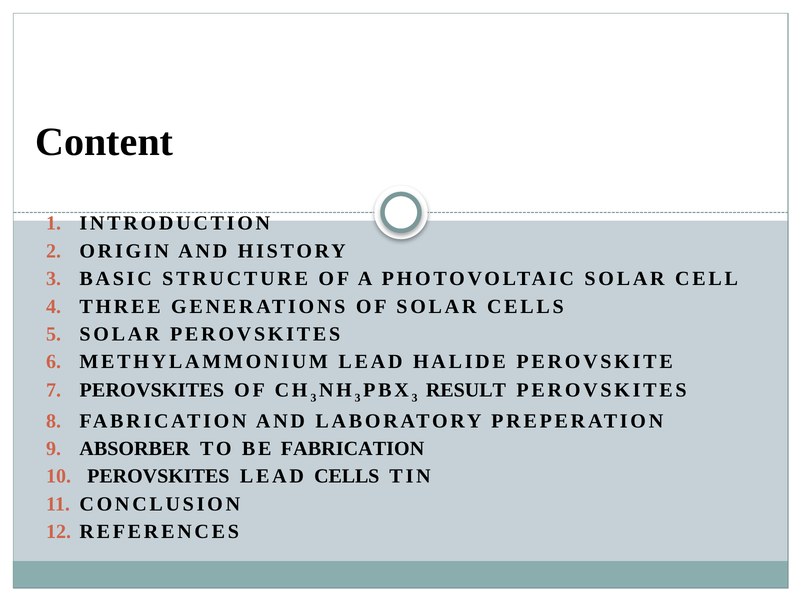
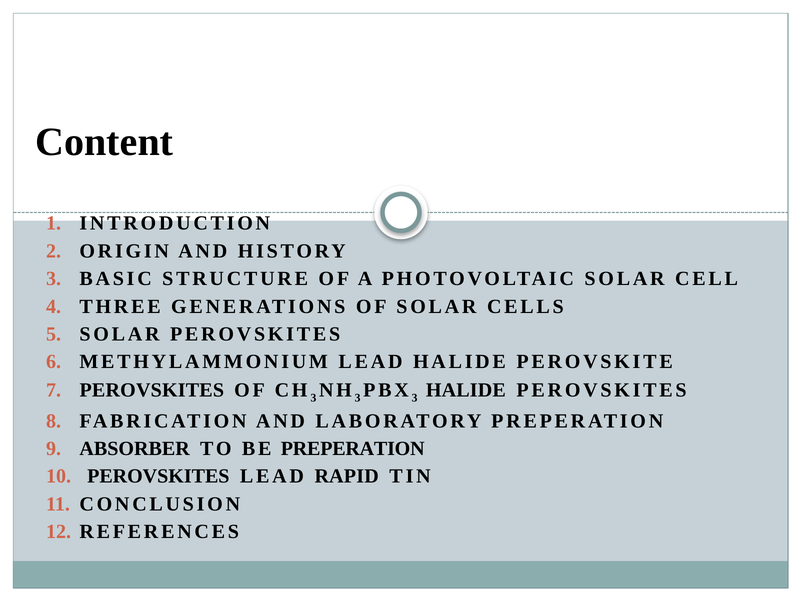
RESULT at (466, 390): RESULT -> HALIDE
BE FABRICATION: FABRICATION -> PREPERATION
LEAD CELLS: CELLS -> RAPID
